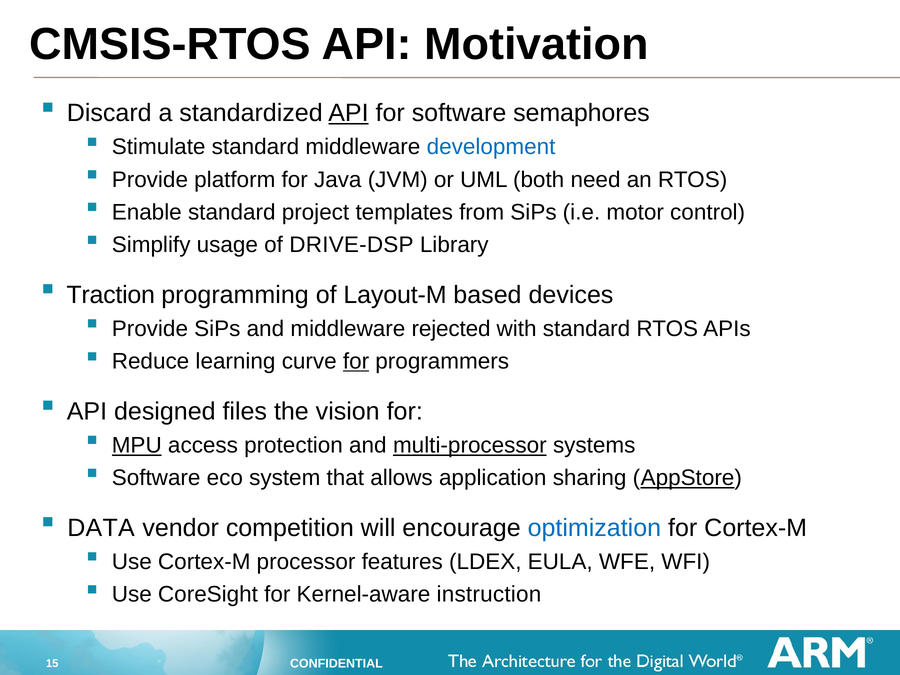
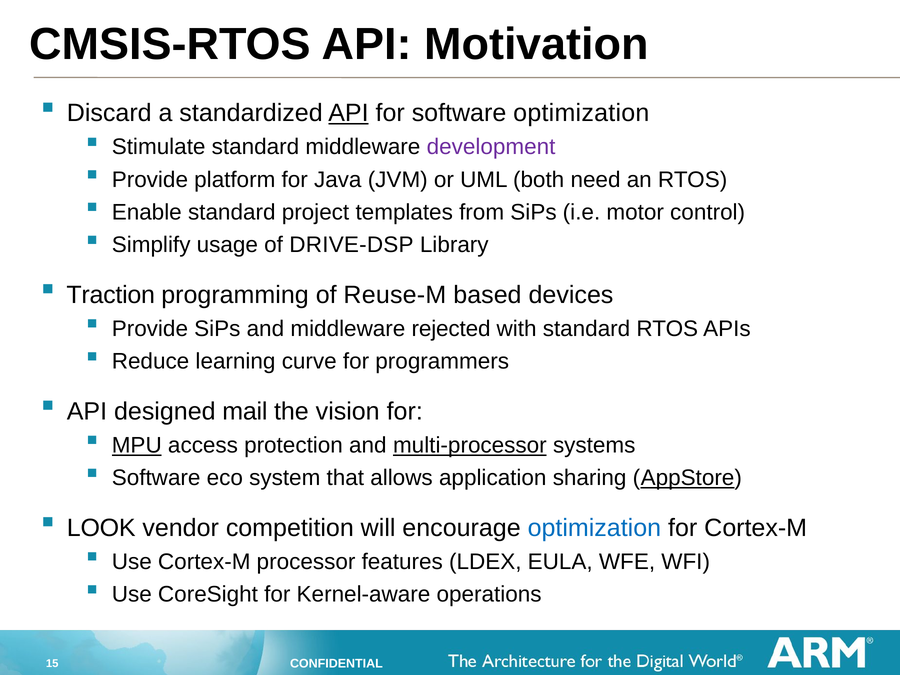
software semaphores: semaphores -> optimization
development colour: blue -> purple
Layout-M: Layout-M -> Reuse-M
for at (356, 361) underline: present -> none
files: files -> mail
DATA: DATA -> LOOK
instruction: instruction -> operations
